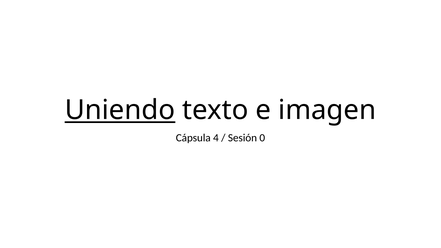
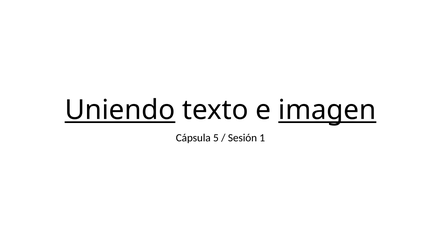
imagen underline: none -> present
4: 4 -> 5
0: 0 -> 1
